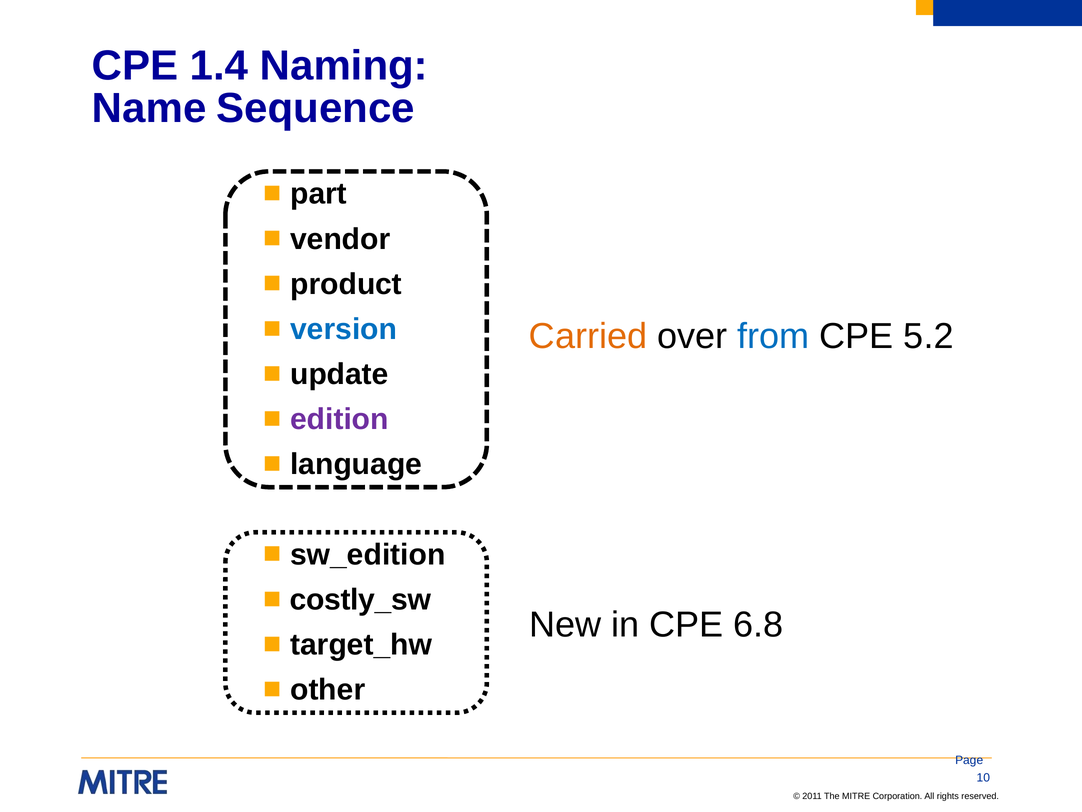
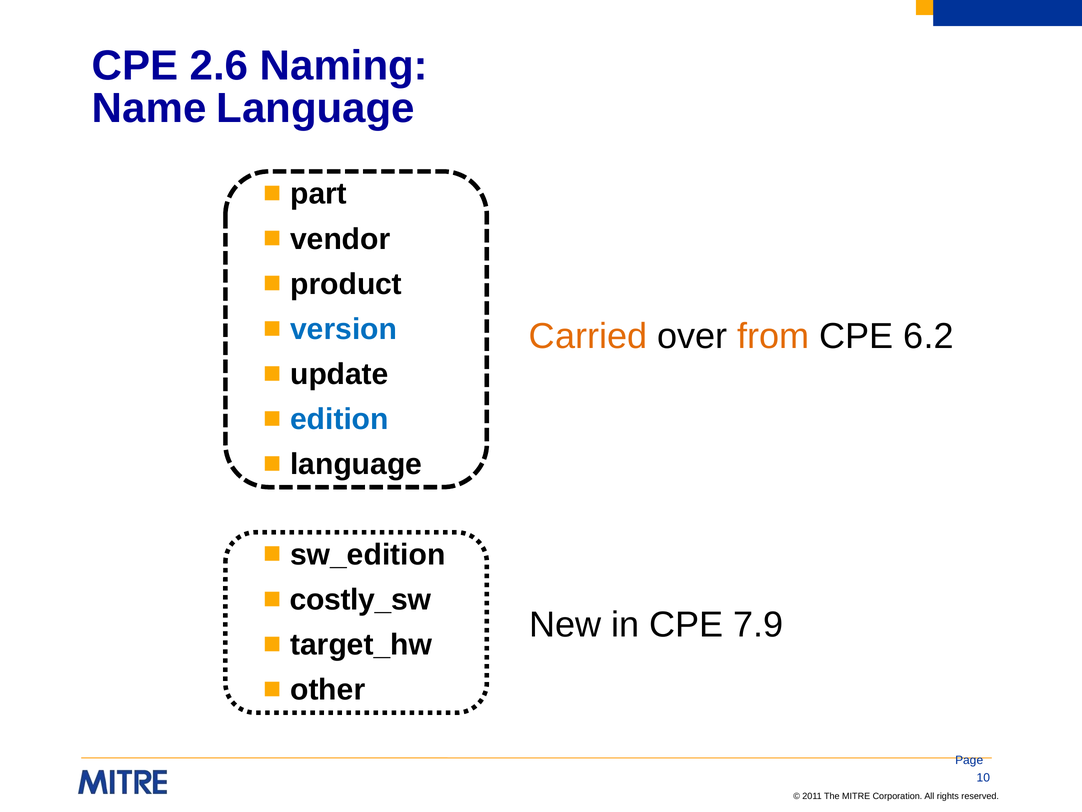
1.4: 1.4 -> 2.6
Name Sequence: Sequence -> Language
from colour: blue -> orange
5.2: 5.2 -> 6.2
edition colour: purple -> blue
6.8: 6.8 -> 7.9
